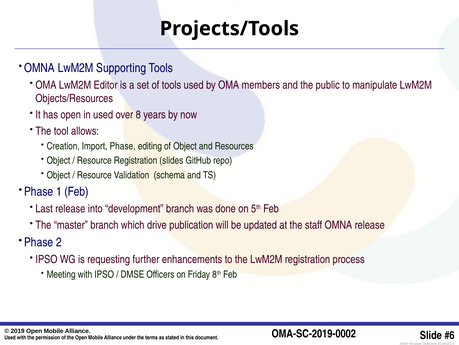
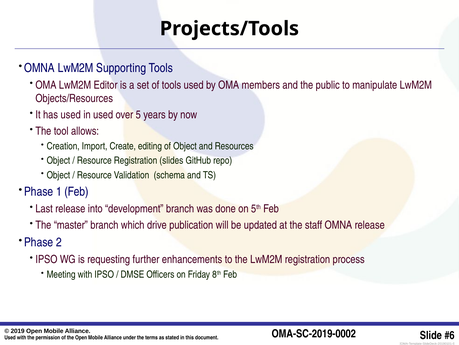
has open: open -> used
8: 8 -> 5
Import Phase: Phase -> Create
